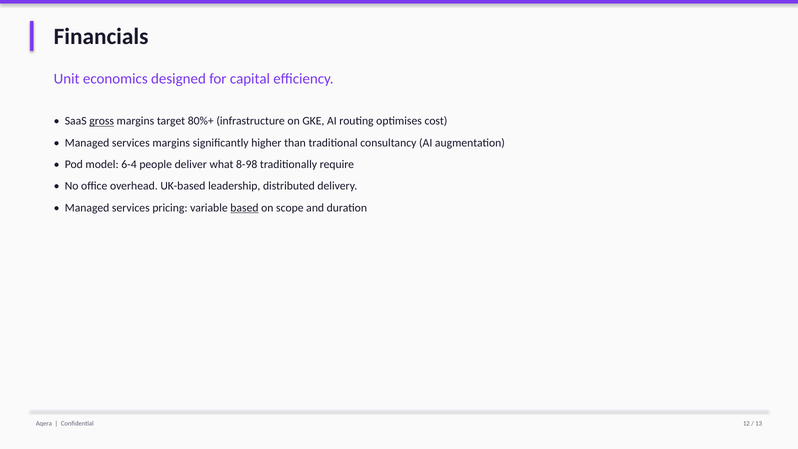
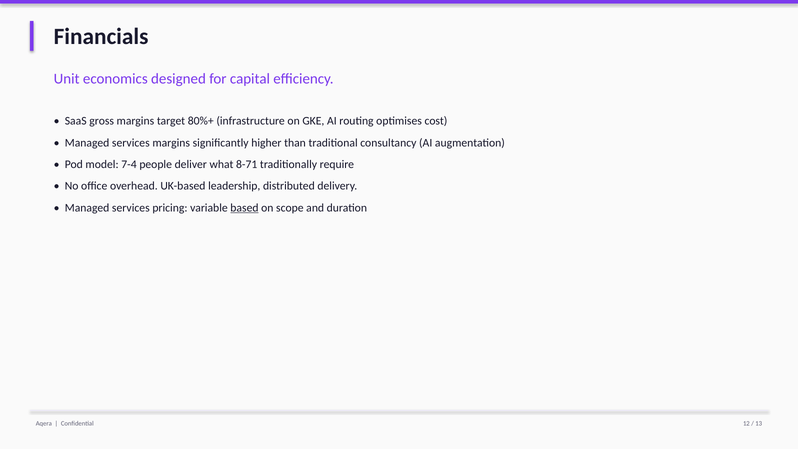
gross underline: present -> none
6-4: 6-4 -> 7-4
8-98: 8-98 -> 8-71
